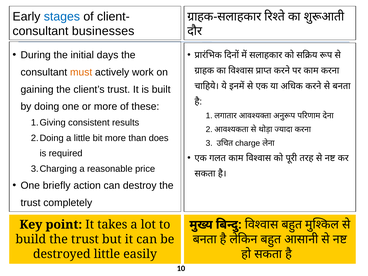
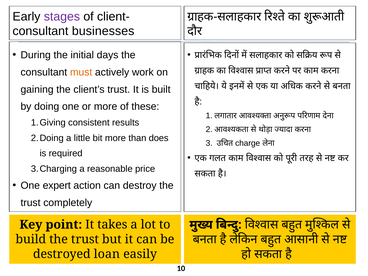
stages colour: blue -> purple
briefly: briefly -> expert
destroyed little: little -> loan
